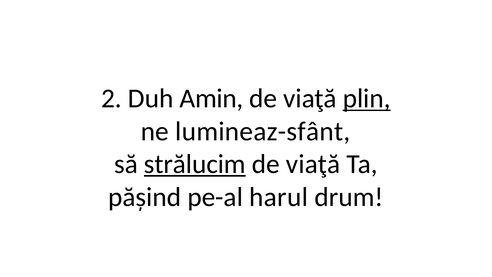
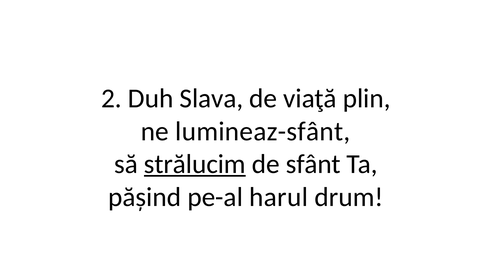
Amin: Amin -> Slava
plin underline: present -> none
viaţă at (313, 164): viaţă -> sfânt
